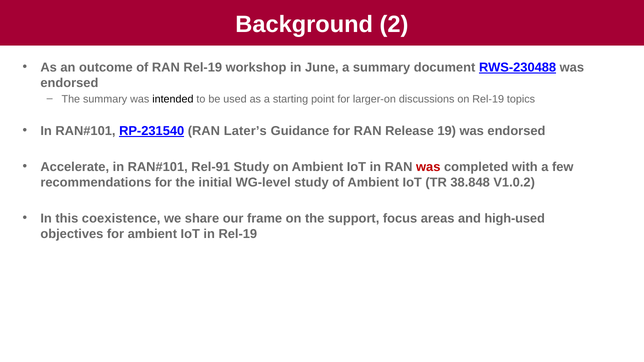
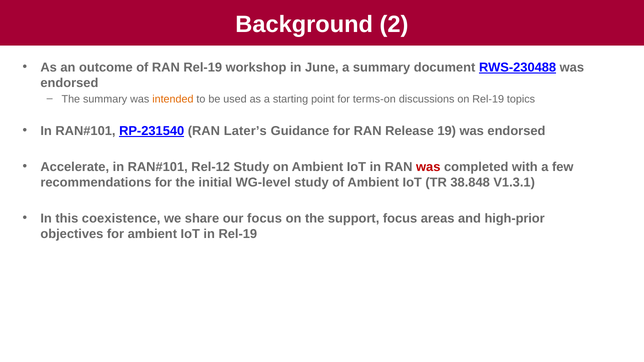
intended colour: black -> orange
larger-on: larger-on -> terms-on
Rel-91: Rel-91 -> Rel-12
V1.0.2: V1.0.2 -> V1.3.1
our frame: frame -> focus
high-used: high-used -> high-prior
